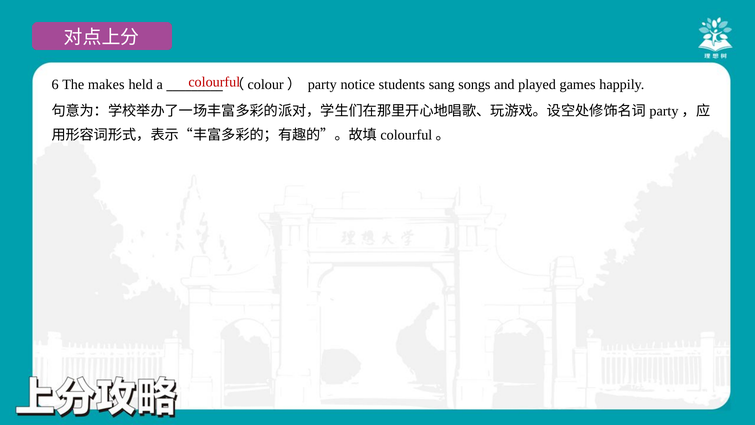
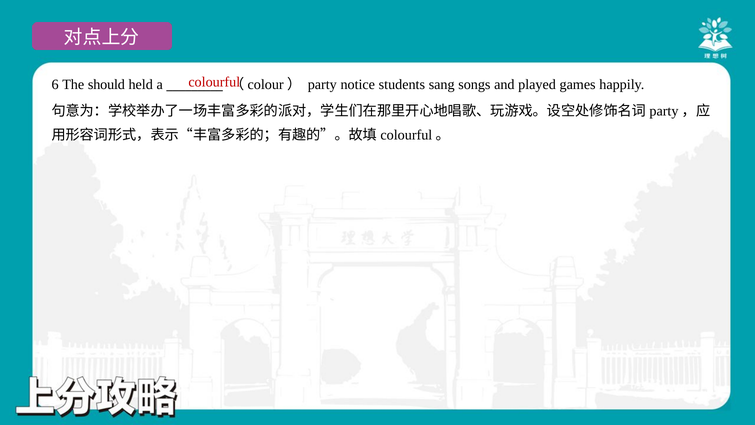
makes: makes -> should
